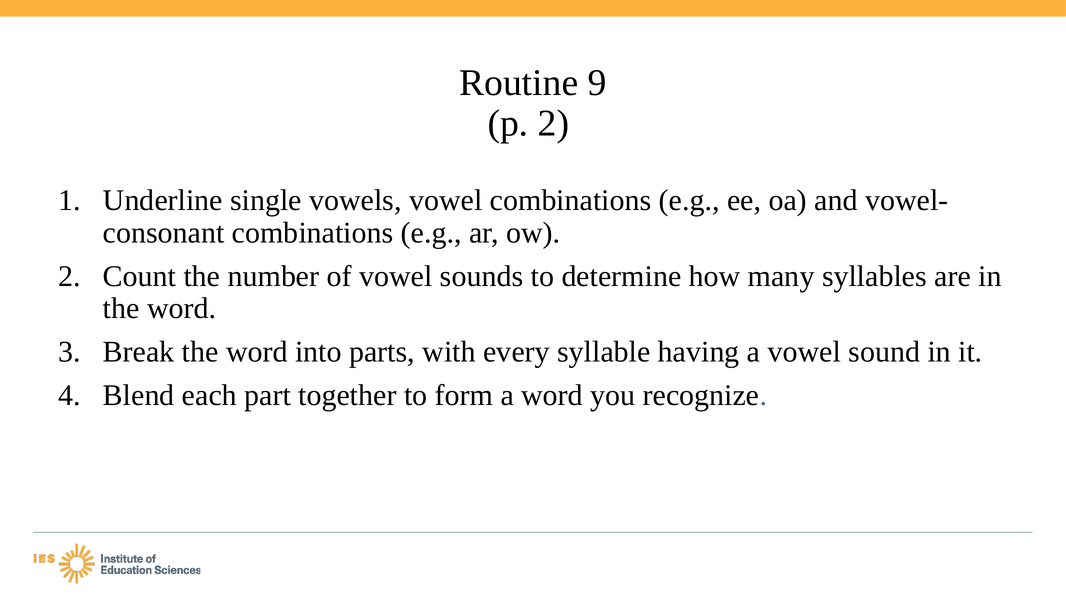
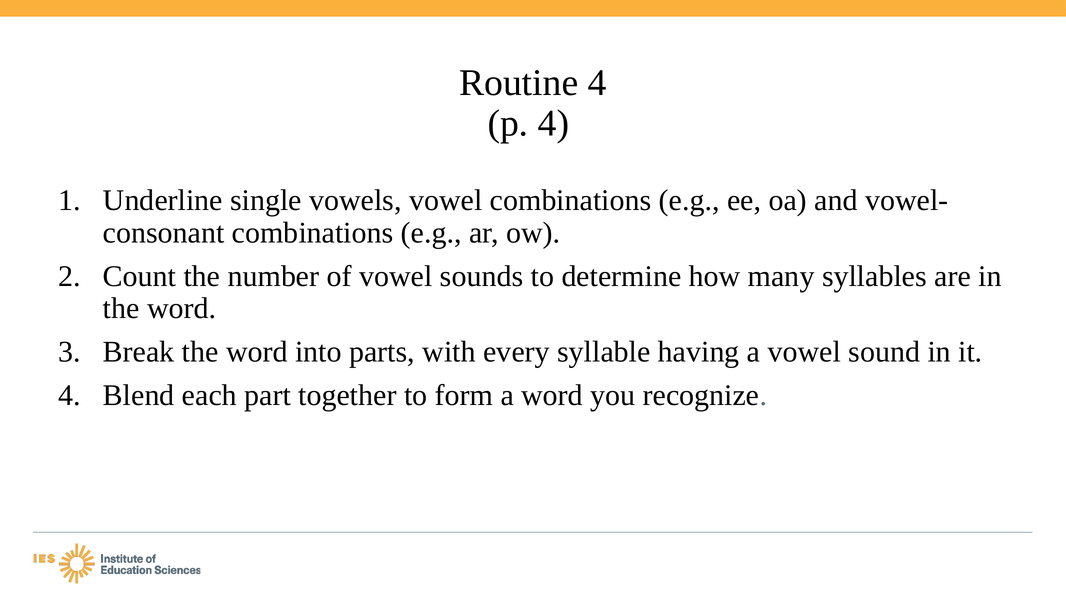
Routine 9: 9 -> 4
p 2: 2 -> 4
